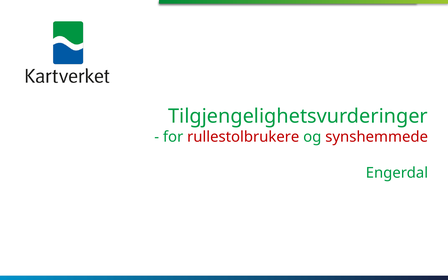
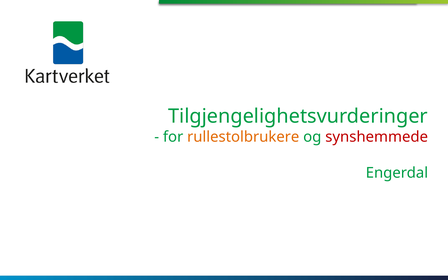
rullestolbrukere colour: red -> orange
